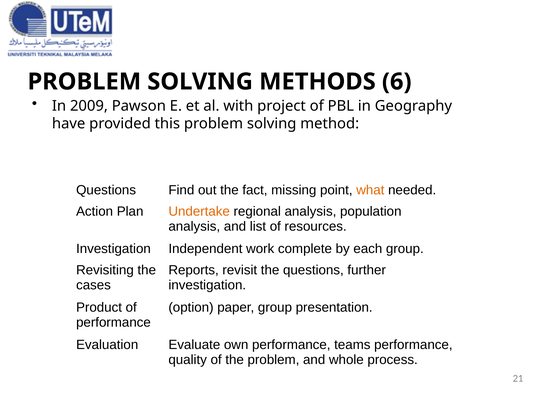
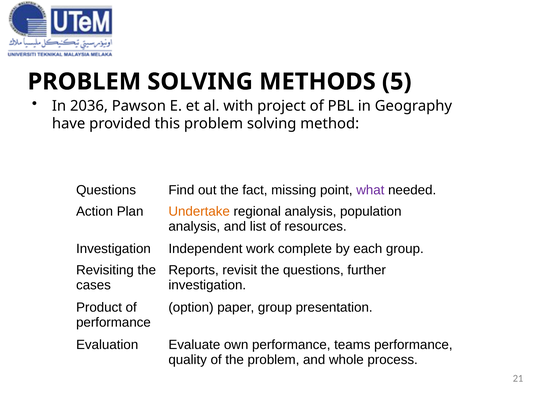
6: 6 -> 5
2009: 2009 -> 2036
what colour: orange -> purple
